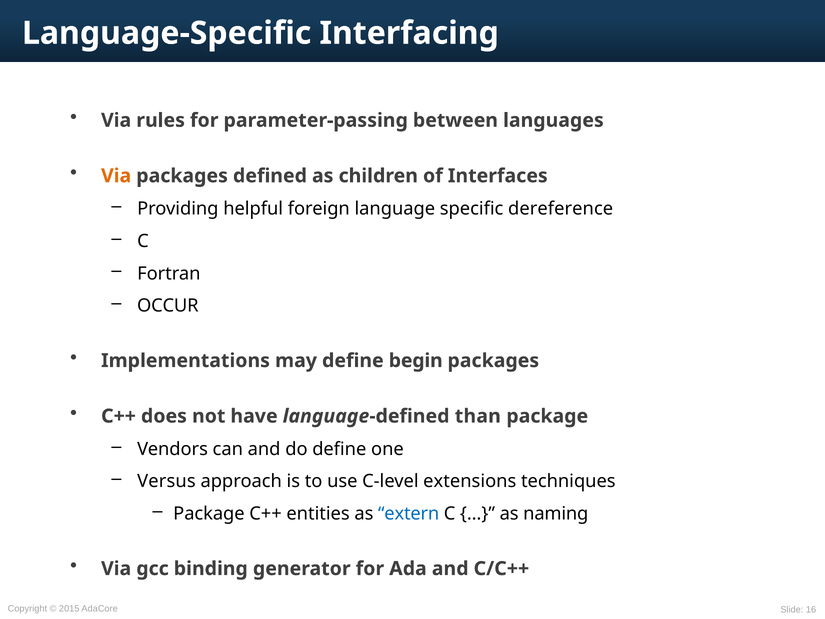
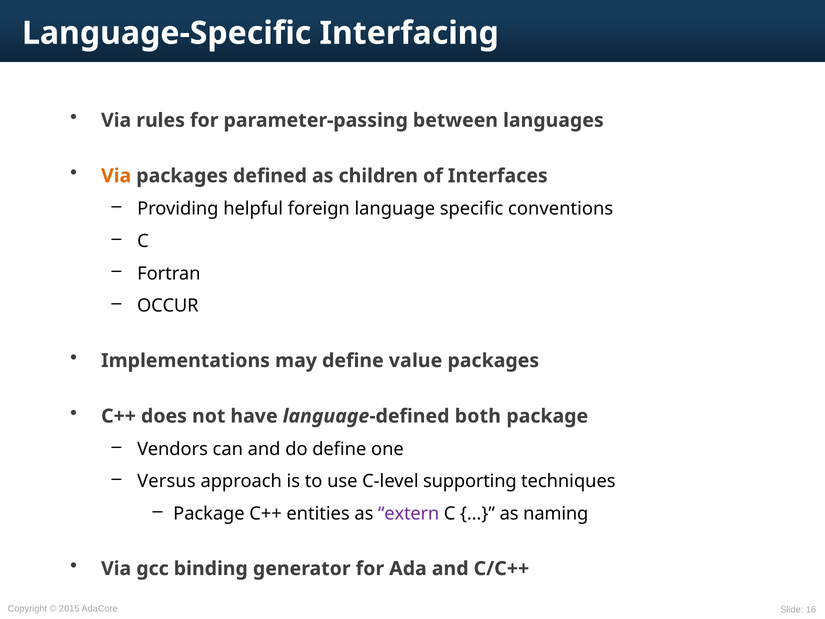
dereference: dereference -> conventions
begin: begin -> value
than: than -> both
extensions: extensions -> supporting
extern colour: blue -> purple
